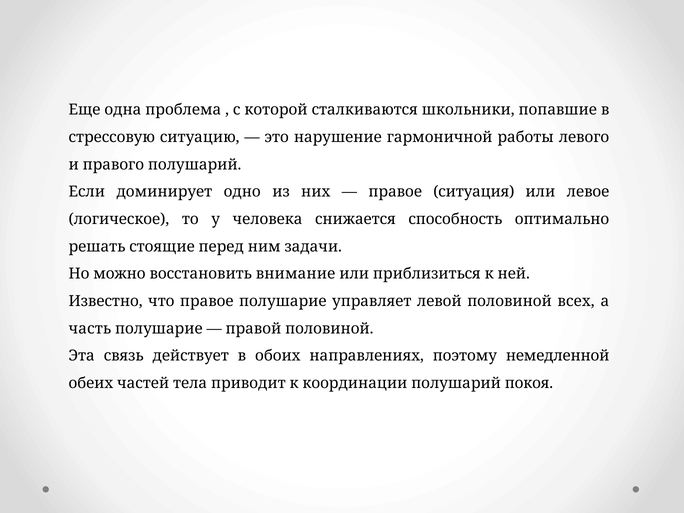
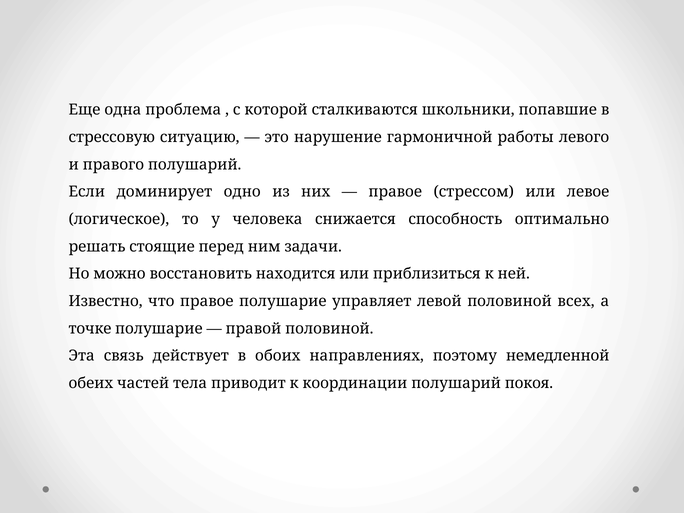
ситуация: ситуация -> стрессом
внимание: внимание -> находится
часть: часть -> точке
